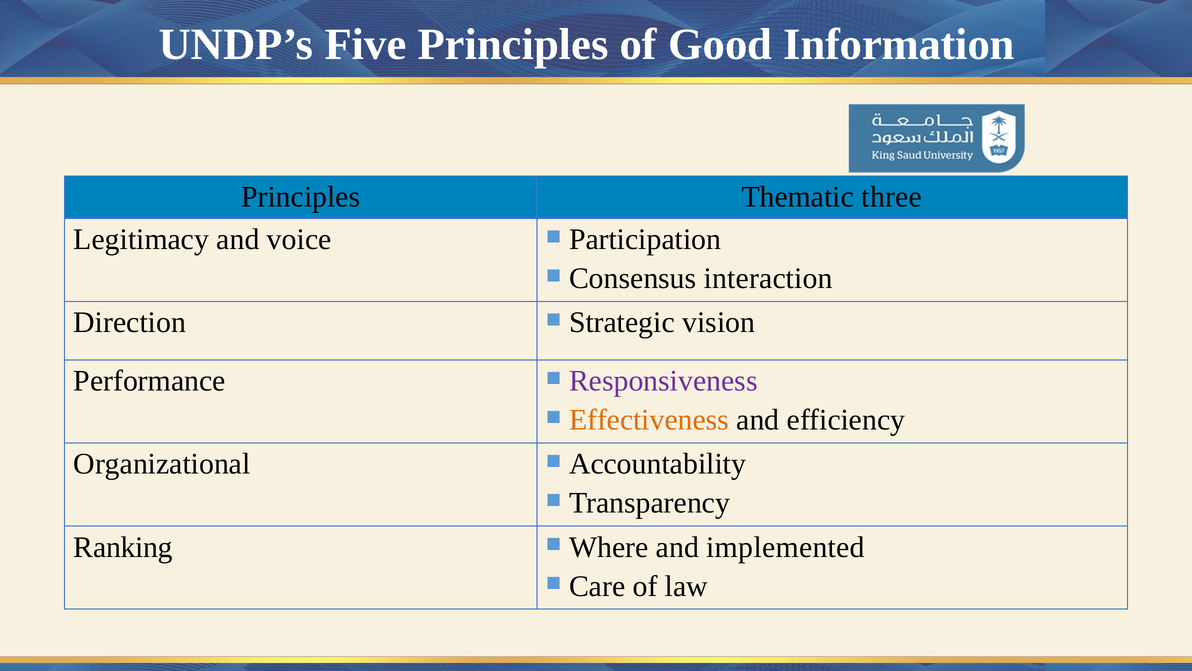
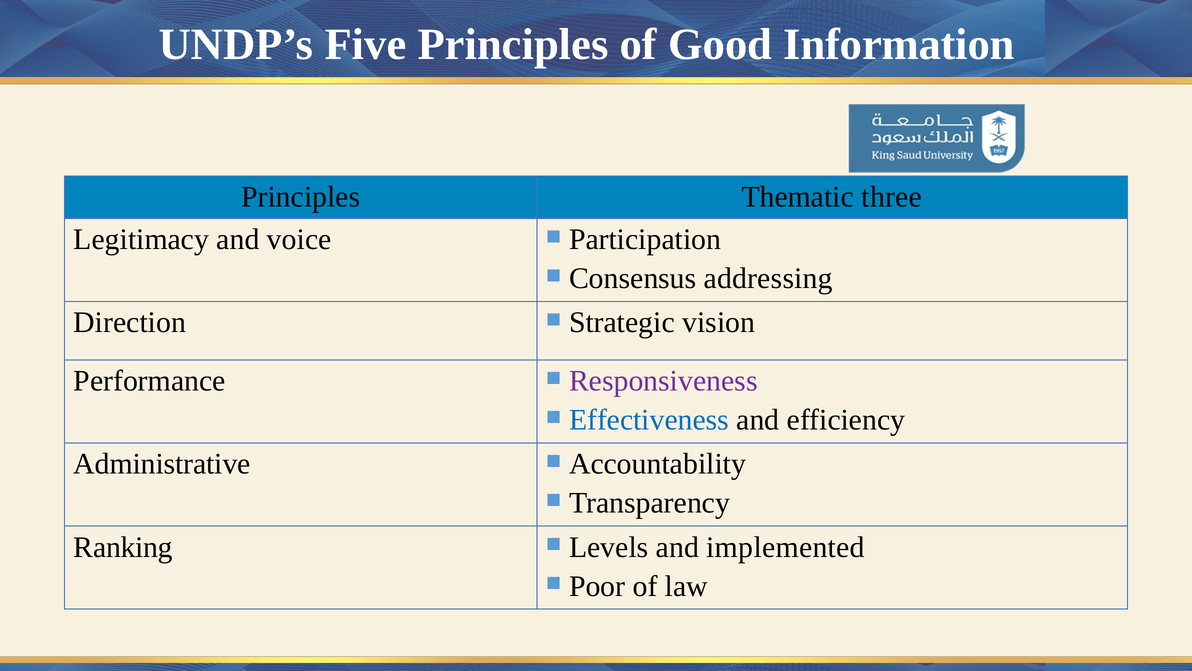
interaction: interaction -> addressing
Effectiveness colour: orange -> blue
Organizational: Organizational -> Administrative
Where: Where -> Levels
Care: Care -> Poor
